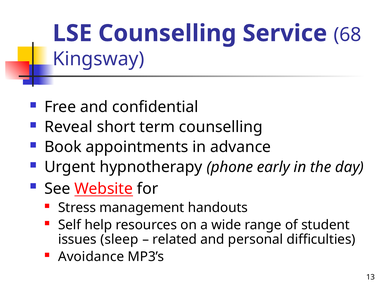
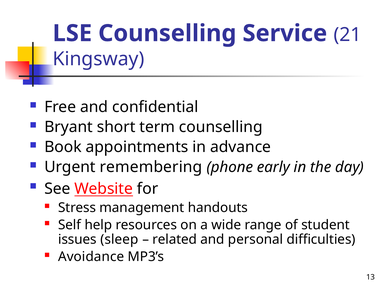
68: 68 -> 21
Reveal: Reveal -> Bryant
hypnotherapy: hypnotherapy -> remembering
